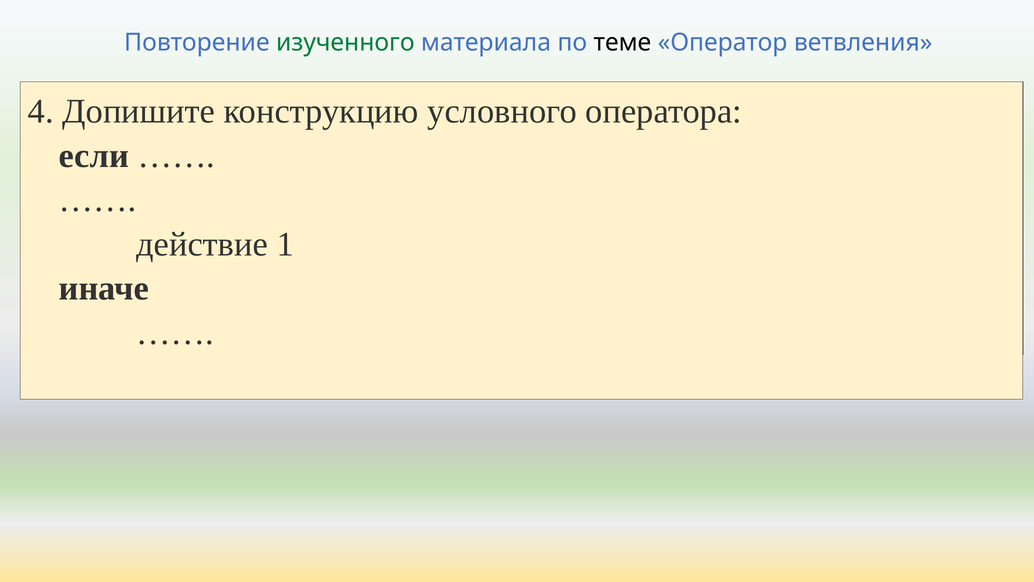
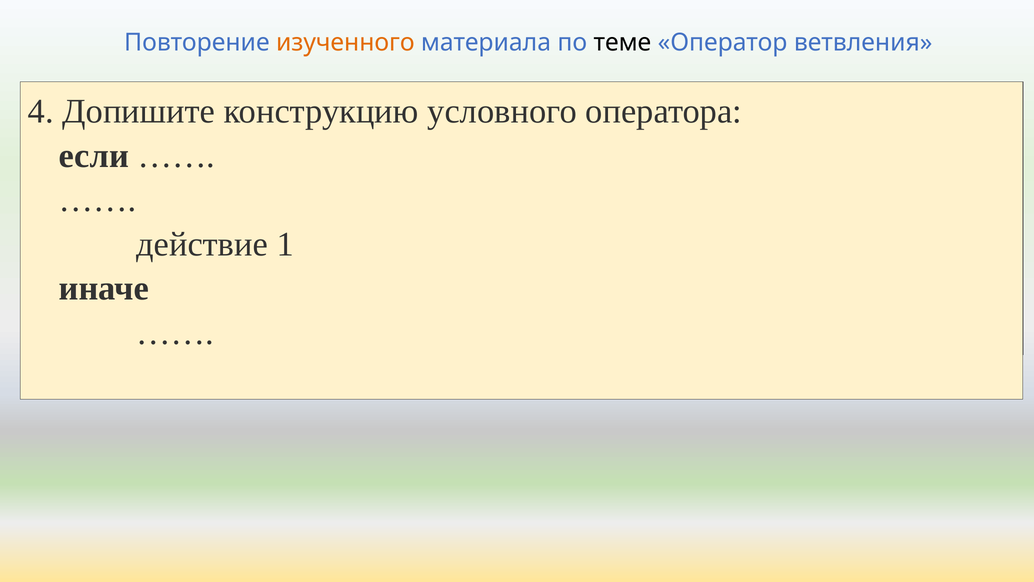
изученного colour: green -> orange
